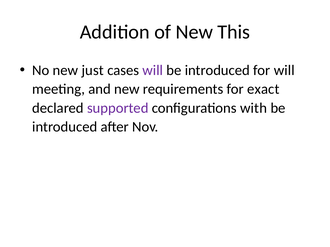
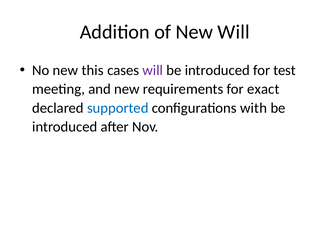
New This: This -> Will
just: just -> this
for will: will -> test
supported colour: purple -> blue
